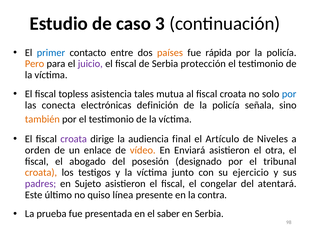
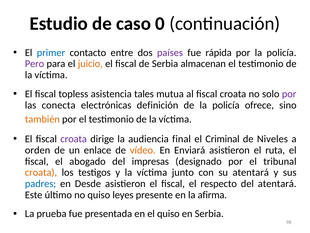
3: 3 -> 0
países colour: orange -> purple
Pero colour: orange -> purple
juicio colour: purple -> orange
protección: protección -> almacenan
por at (289, 94) colour: blue -> purple
señala: señala -> ofrece
Artículo: Artículo -> Criminal
otra: otra -> ruta
posesión: posesión -> impresas
su ejercicio: ejercicio -> atentará
padres colour: purple -> blue
Sujeto: Sujeto -> Desde
congelar: congelar -> respecto
línea: línea -> leyes
contra: contra -> afirma
el saber: saber -> quiso
